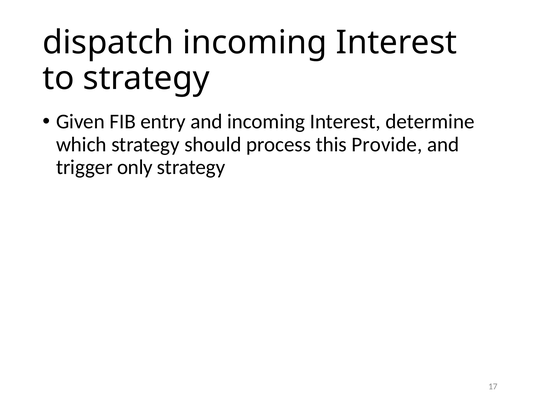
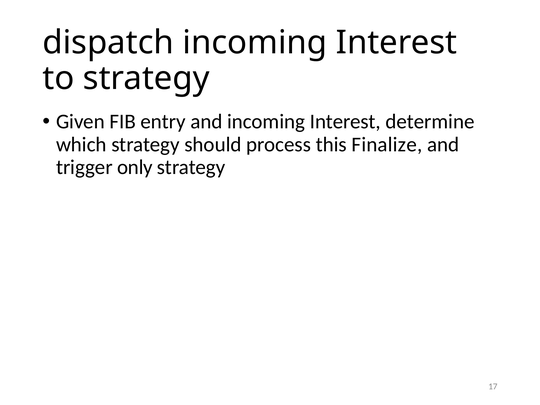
Provide: Provide -> Finalize
